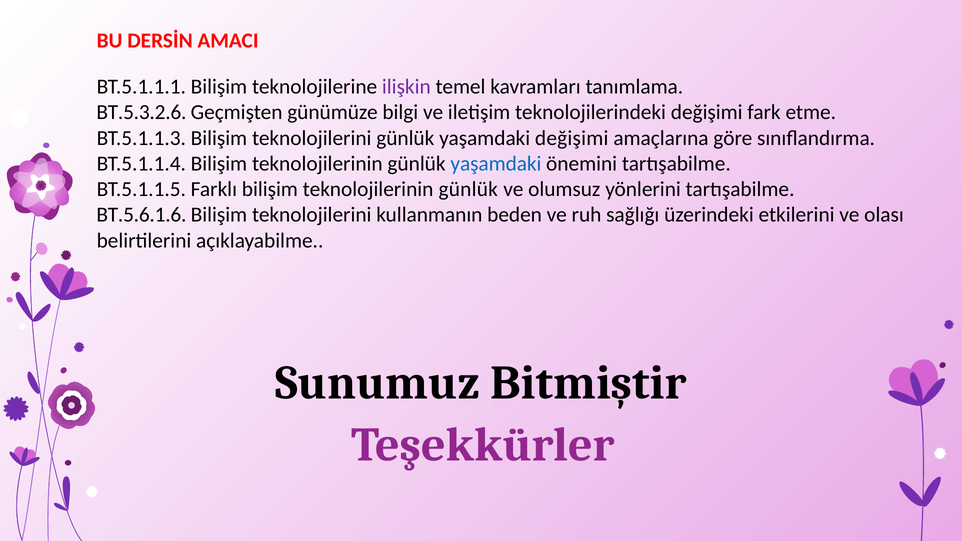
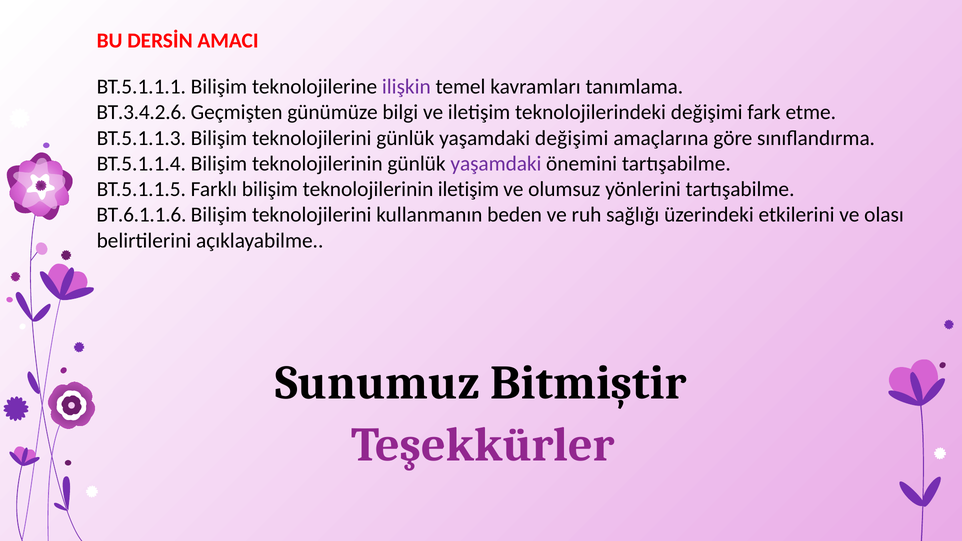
BT.5.3.2.6: BT.5.3.2.6 -> BT.3.4.2.6
yaşamdaki at (496, 164) colour: blue -> purple
Farklı bilişim teknolojilerinin günlük: günlük -> iletişim
BT.5.6.1.6: BT.5.6.1.6 -> BT.6.1.1.6
